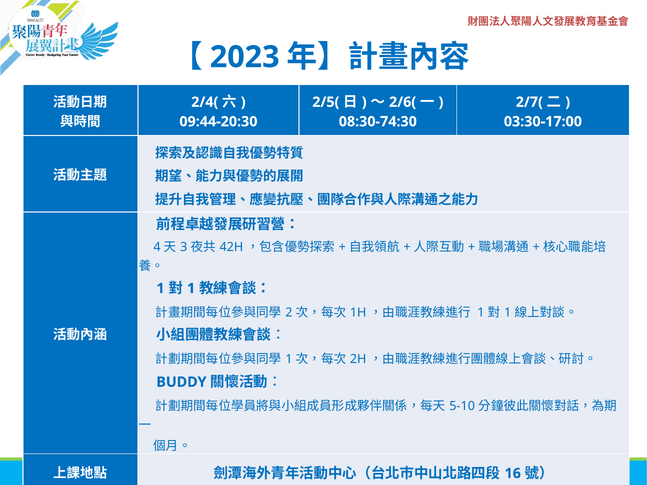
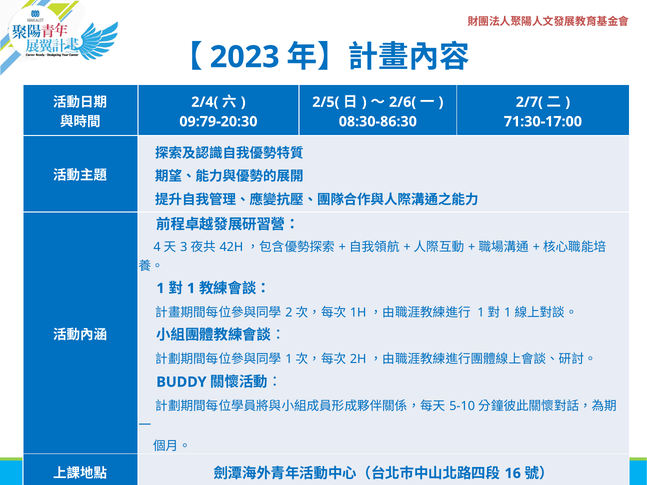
09:44-20:30: 09:44-20:30 -> 09:79-20:30
08:30-74:30: 08:30-74:30 -> 08:30-86:30
03:30-17:00: 03:30-17:00 -> 71:30-17:00
